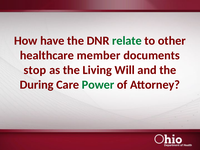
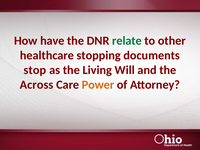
member: member -> stopping
During: During -> Across
Power colour: green -> orange
